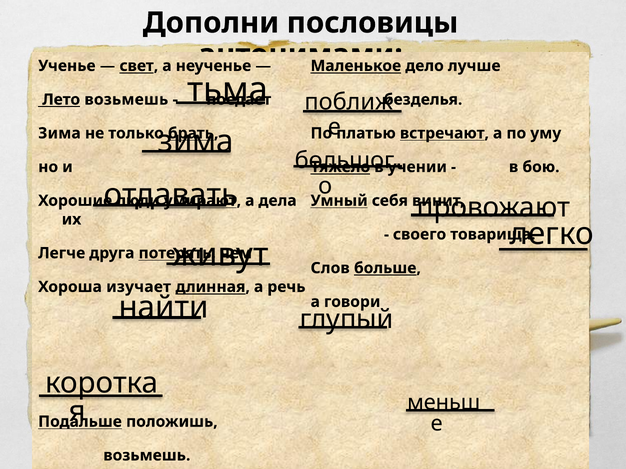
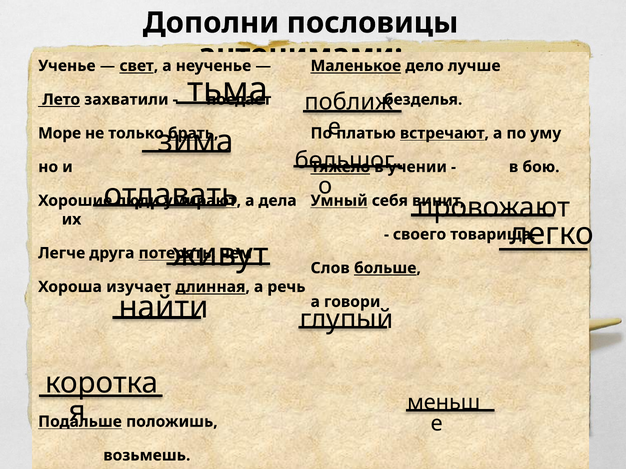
Лето возьмешь: возьмешь -> захватили
Зима at (59, 133): Зима -> Море
